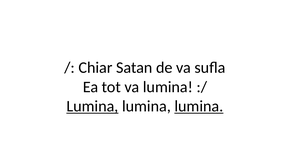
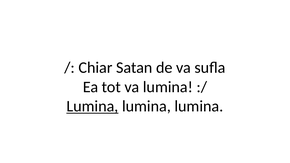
lumina at (199, 106) underline: present -> none
